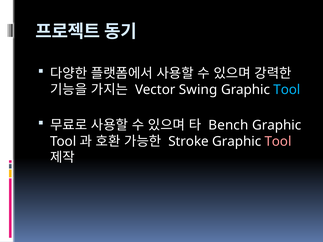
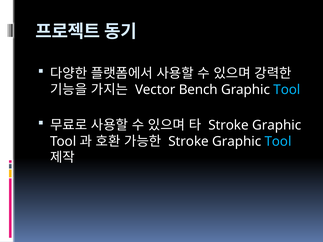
Swing: Swing -> Bench
Bench at (228, 125): Bench -> Stroke
Tool at (278, 142) colour: pink -> light blue
